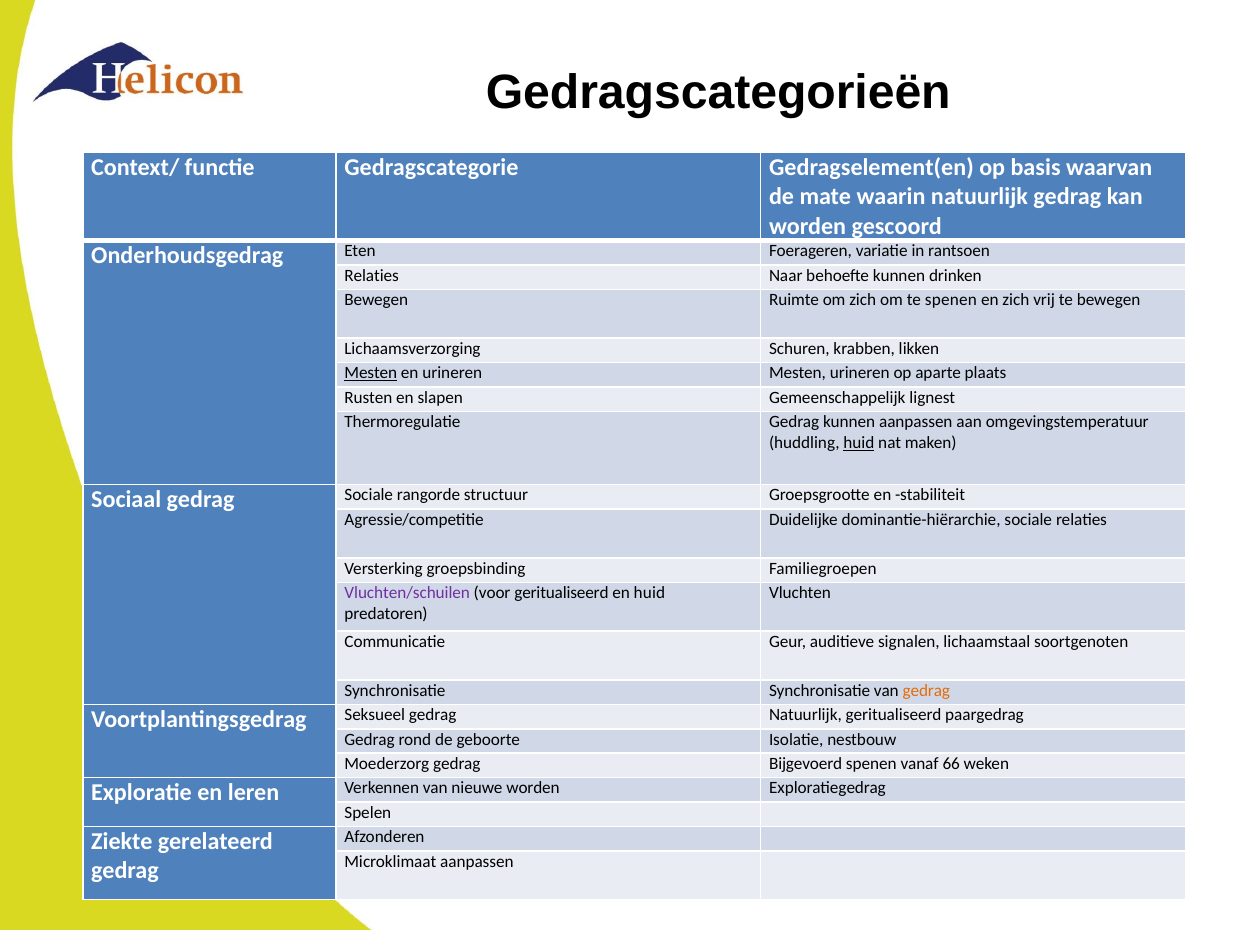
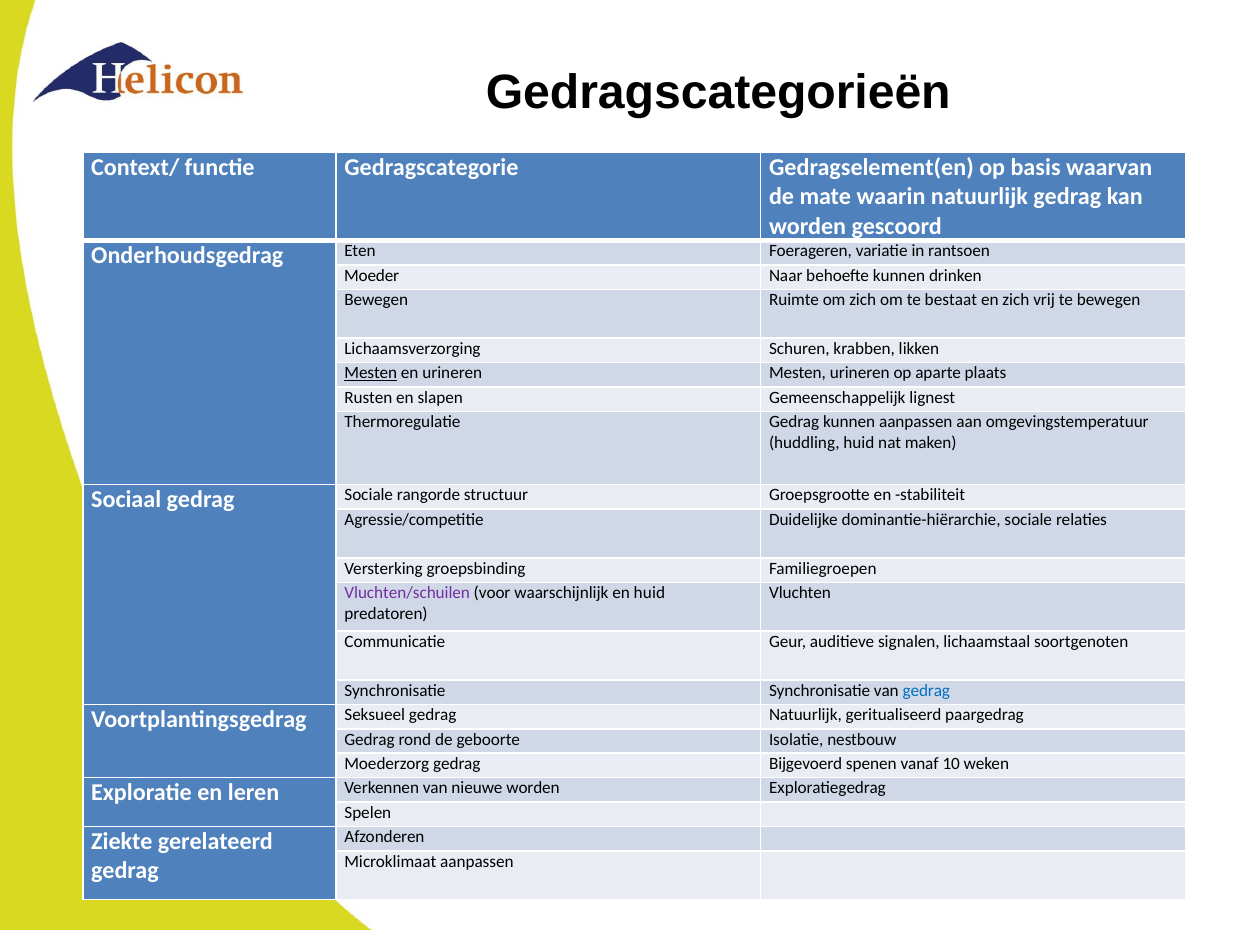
Relaties at (372, 275): Relaties -> Moeder
te spenen: spenen -> bestaat
huid at (859, 443) underline: present -> none
voor geritualiseerd: geritualiseerd -> waarschijnlijk
gedrag at (926, 690) colour: orange -> blue
66: 66 -> 10
